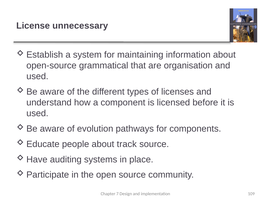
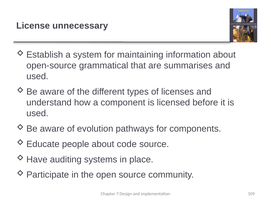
organisation: organisation -> summarises
track: track -> code
